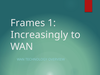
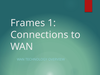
Increasingly: Increasingly -> Connections
